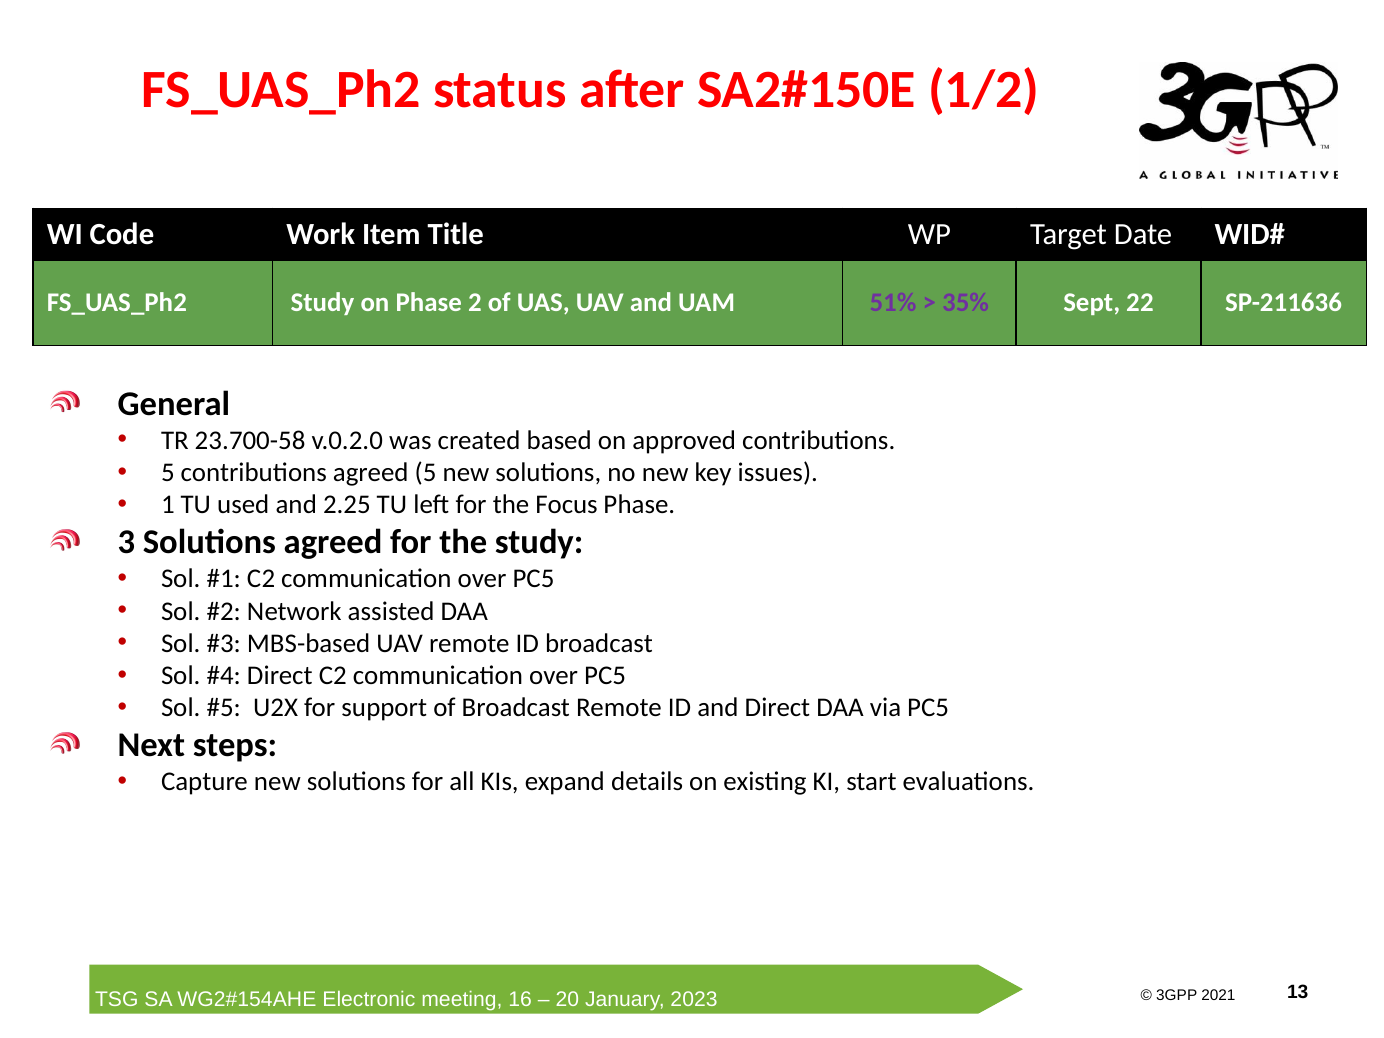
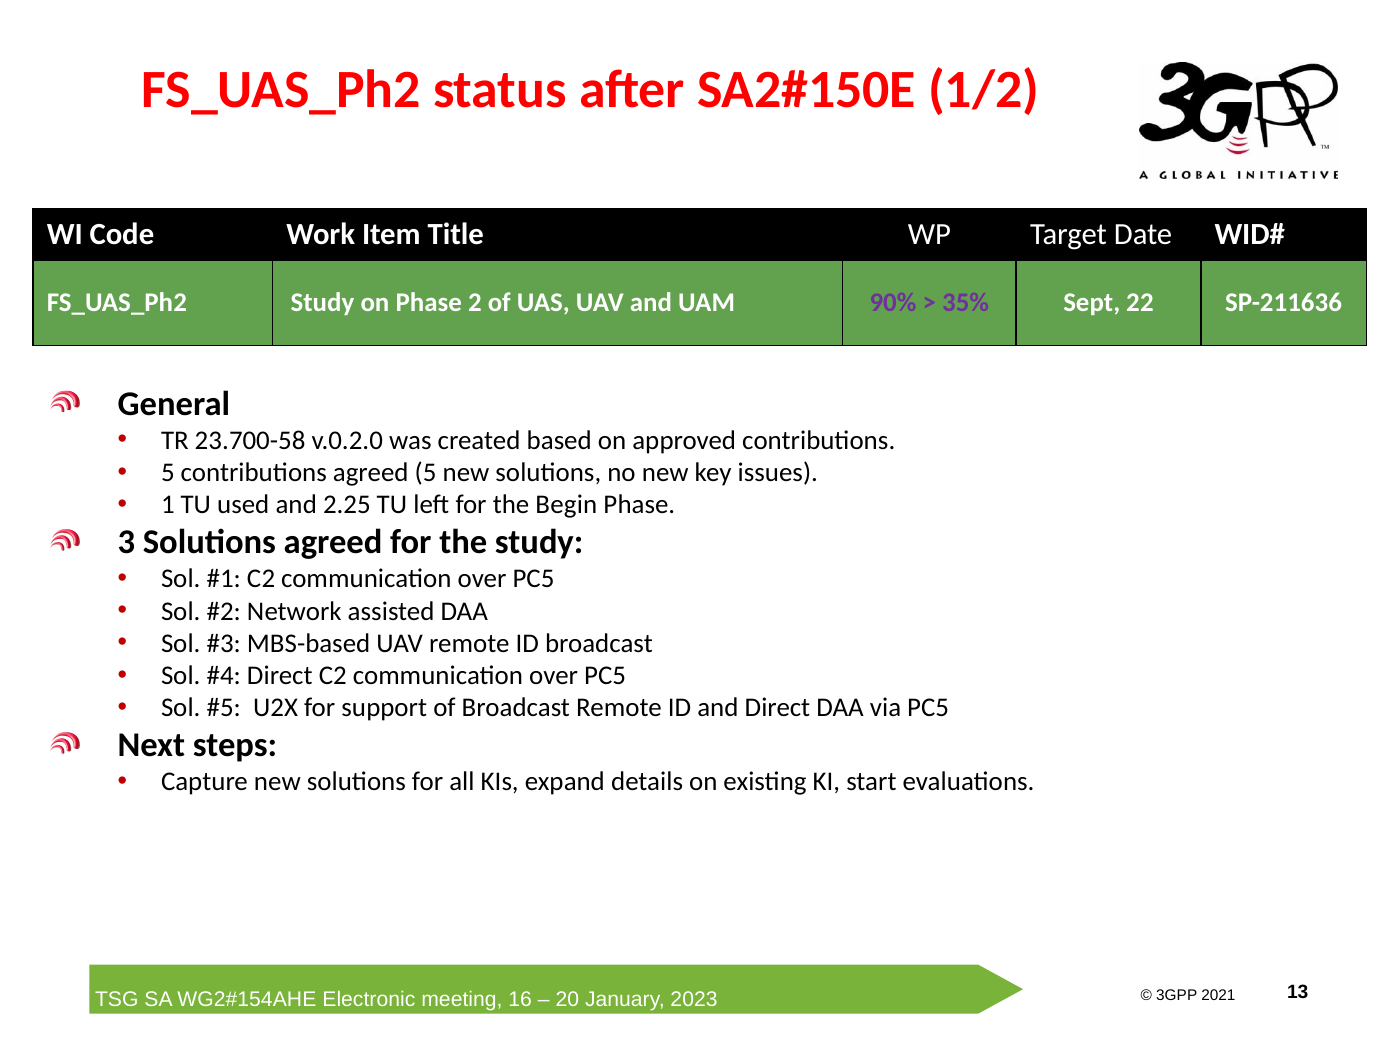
51%: 51% -> 90%
Focus: Focus -> Begin
